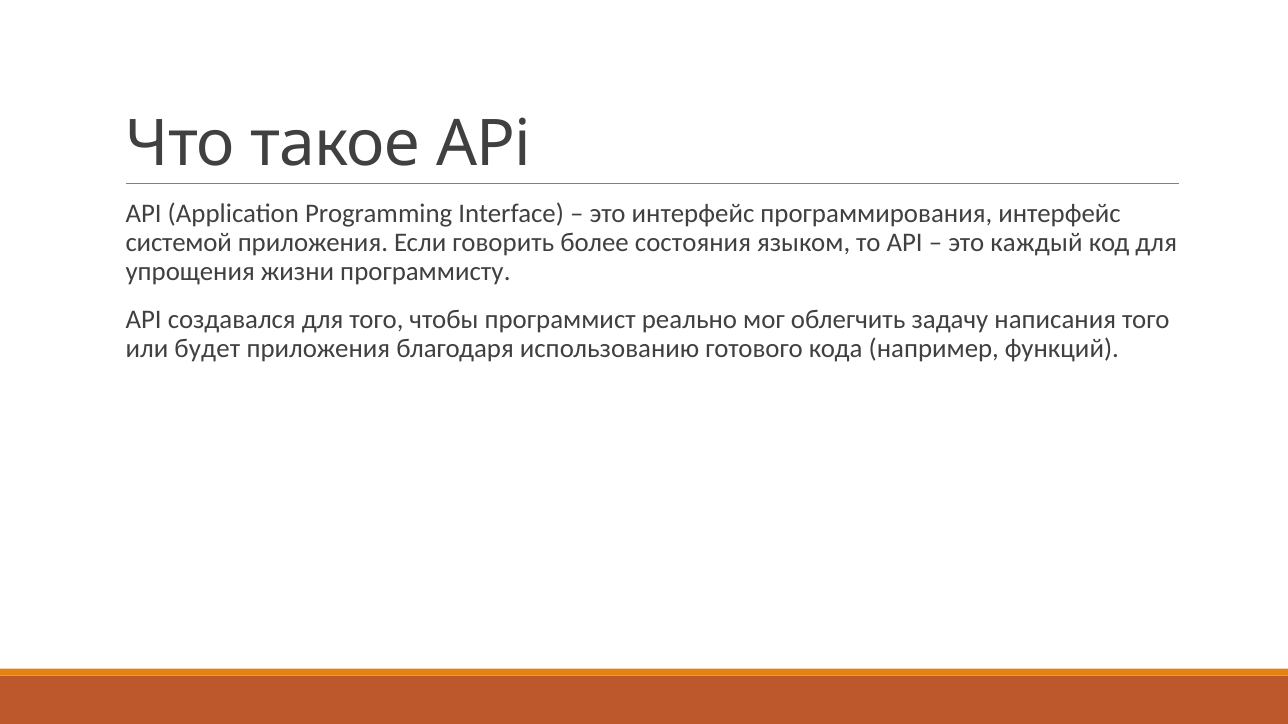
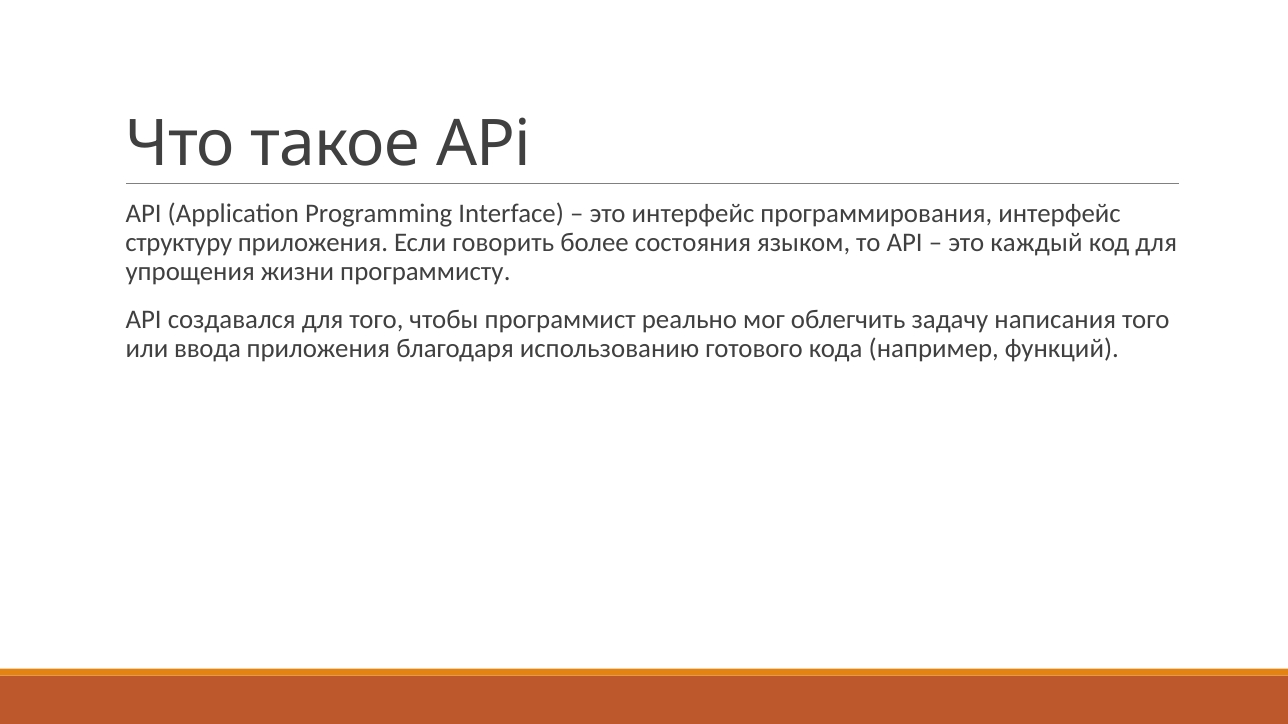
системой: системой -> структуру
будет: будет -> ввода
